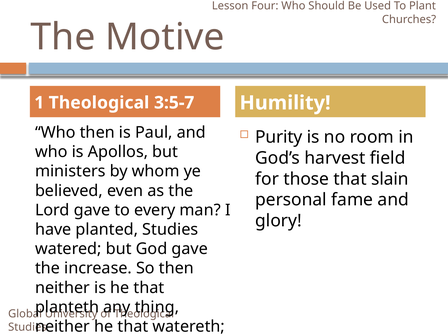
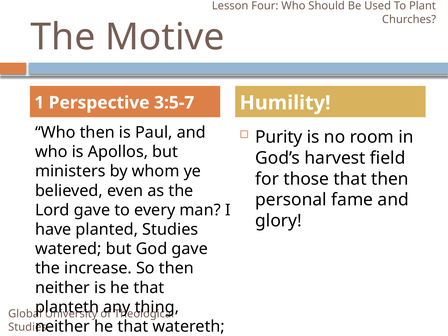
1 Theological: Theological -> Perspective
that slain: slain -> then
